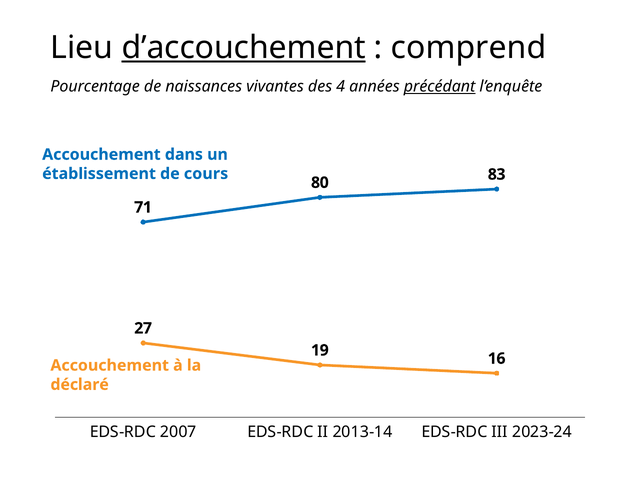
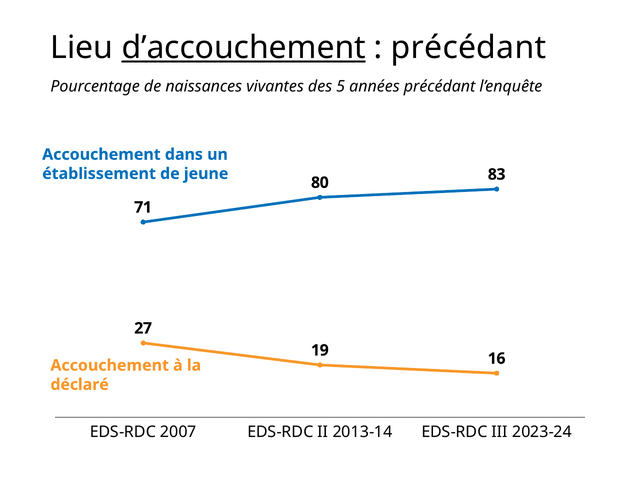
comprend at (469, 48): comprend -> précédant
4: 4 -> 5
précédant at (440, 87) underline: present -> none
cours: cours -> jeune
